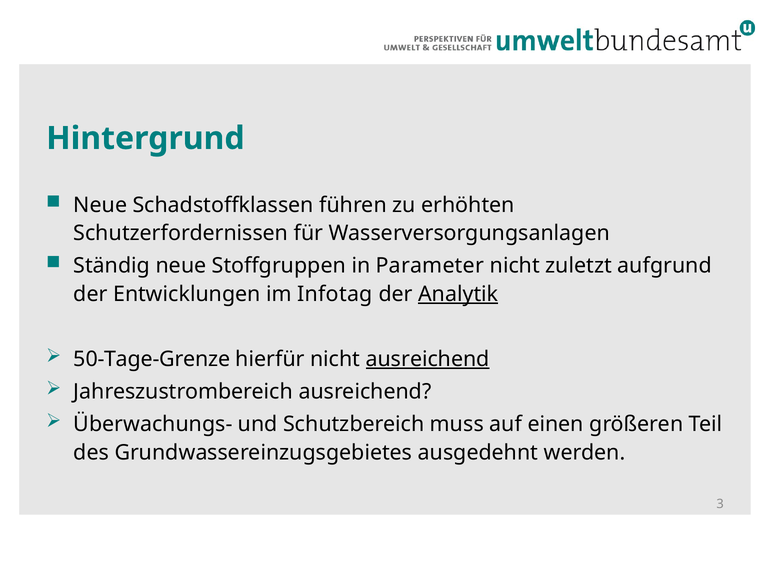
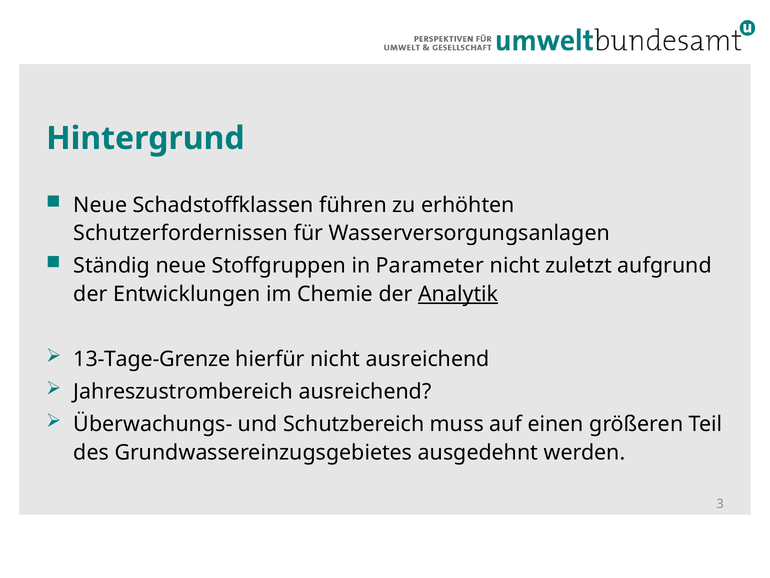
Infotag: Infotag -> Chemie
50-Tage-Grenze: 50-Tage-Grenze -> 13-Tage-Grenze
ausreichend at (428, 359) underline: present -> none
